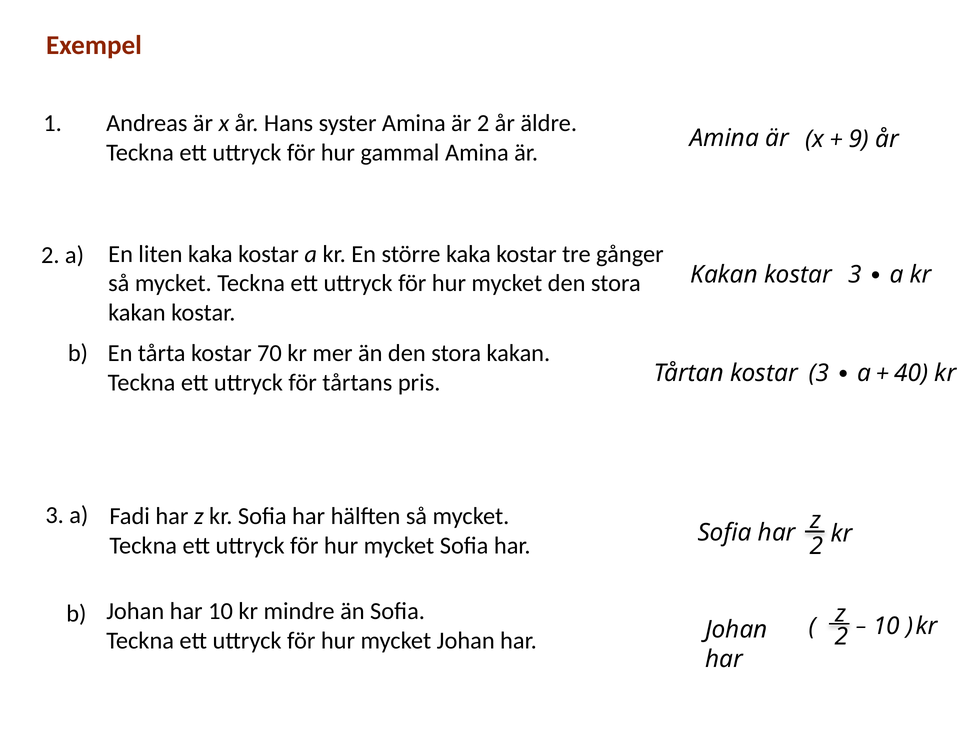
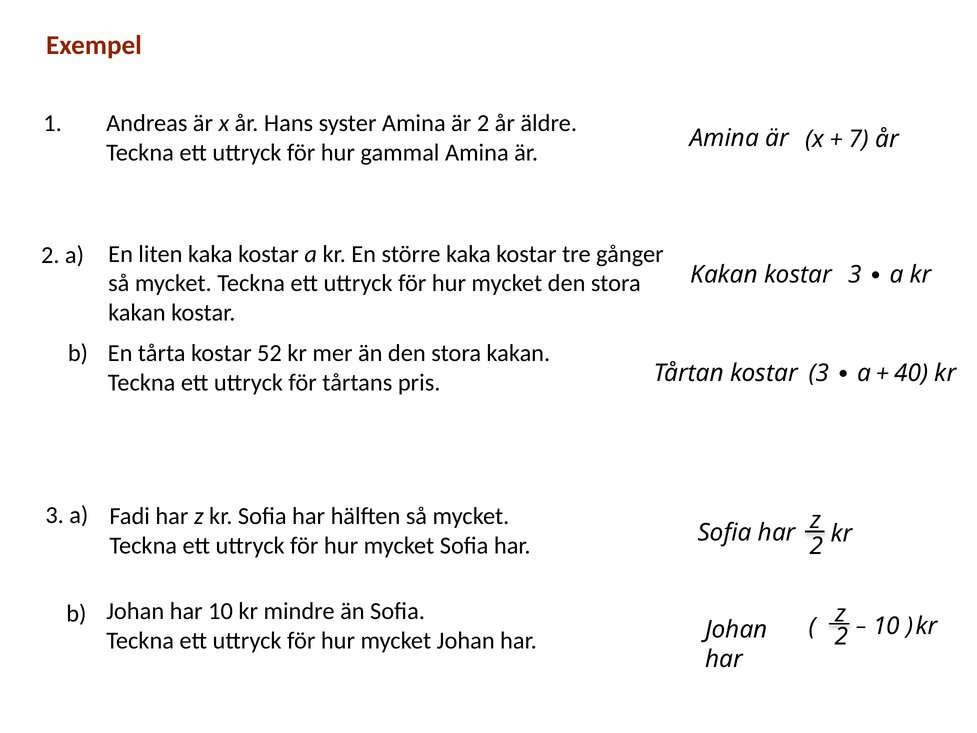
9: 9 -> 7
70: 70 -> 52
